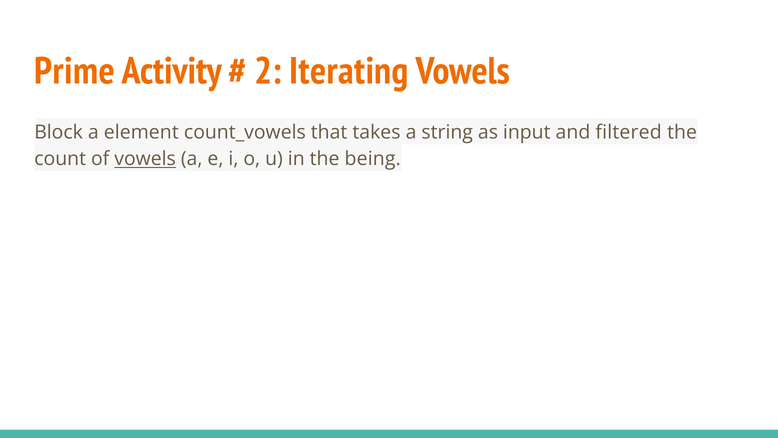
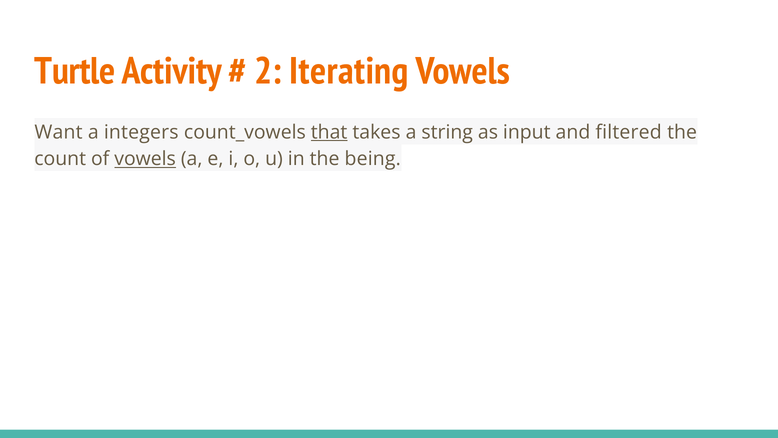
Prime: Prime -> Turtle
Block: Block -> Want
element: element -> integers
that underline: none -> present
